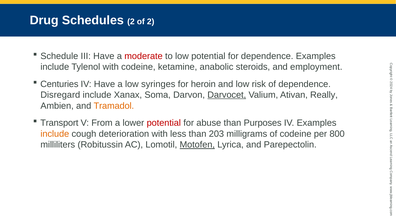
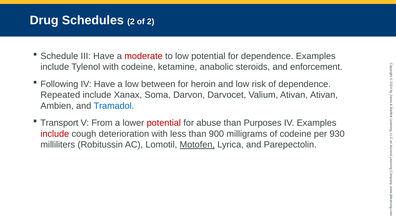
employment: employment -> enforcement
Centuries: Centuries -> Following
syringes: syringes -> between
Disregard: Disregard -> Repeated
Darvocet underline: present -> none
Ativan Really: Really -> Ativan
Tramadol colour: orange -> blue
include at (55, 134) colour: orange -> red
203: 203 -> 900
800: 800 -> 930
